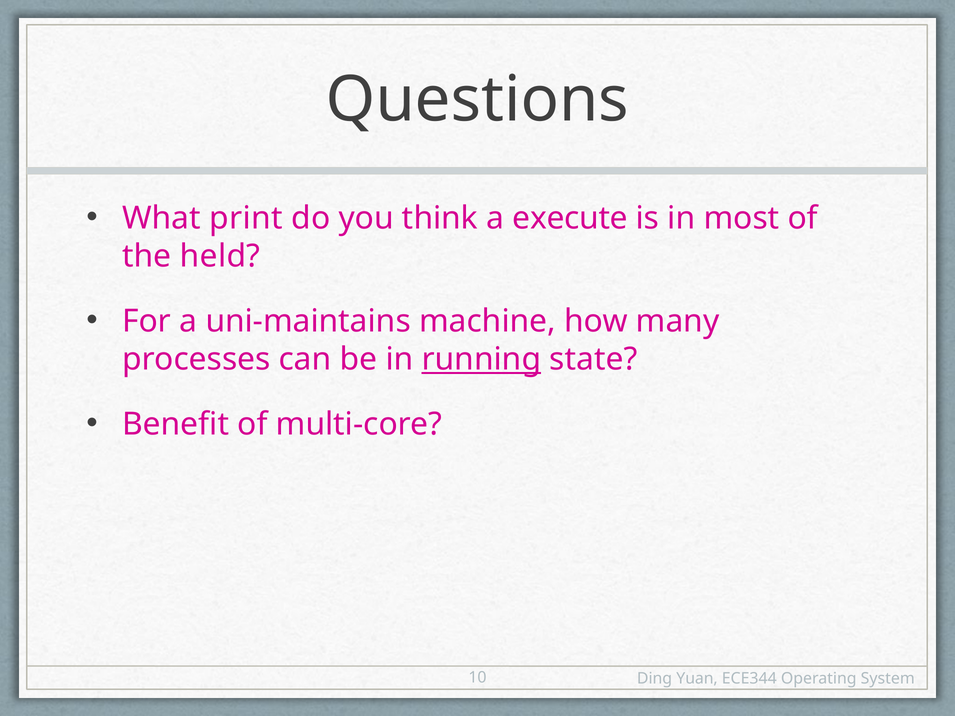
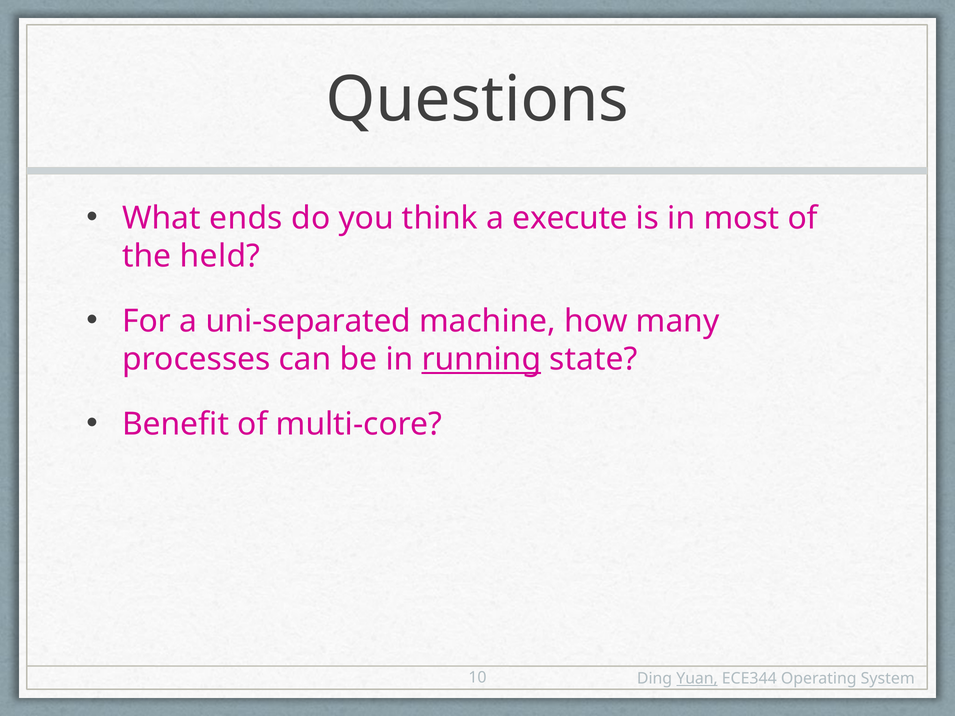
print: print -> ends
uni-maintains: uni-maintains -> uni-separated
Yuan underline: none -> present
